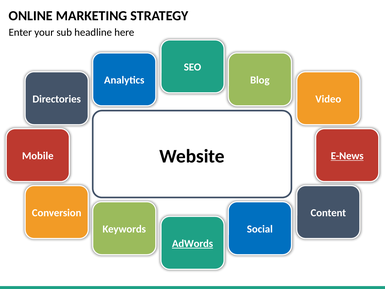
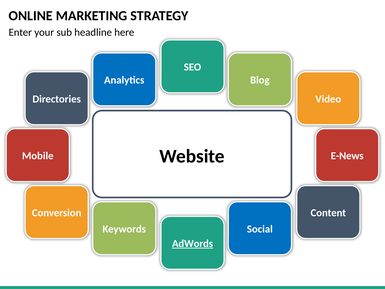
E-News underline: present -> none
